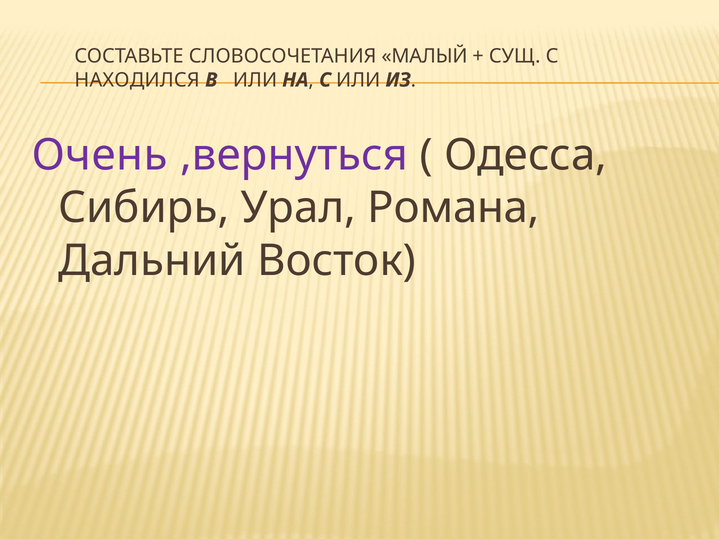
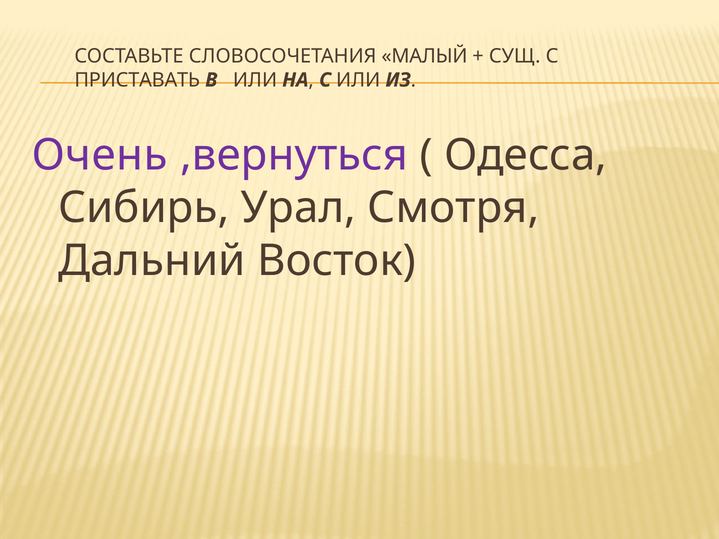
НАХОДИЛСЯ: НАХОДИЛСЯ -> ПРИСТАВАТЬ
Романа: Романа -> Смотря
